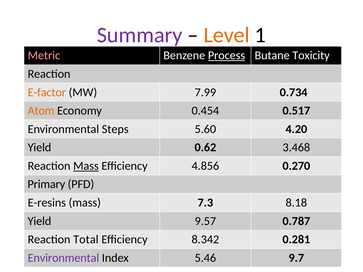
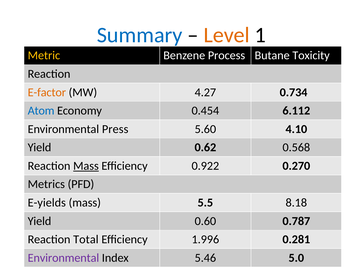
Summary colour: purple -> blue
Metric colour: pink -> yellow
Process underline: present -> none
7.99: 7.99 -> 4.27
Atom colour: orange -> blue
0.517: 0.517 -> 6.112
Steps: Steps -> Press
4.20: 4.20 -> 4.10
3.468: 3.468 -> 0.568
4.856: 4.856 -> 0.922
Primary: Primary -> Metrics
E-resins: E-resins -> E-yields
7.3: 7.3 -> 5.5
9.57: 9.57 -> 0.60
8.342: 8.342 -> 1.996
9.7: 9.7 -> 5.0
